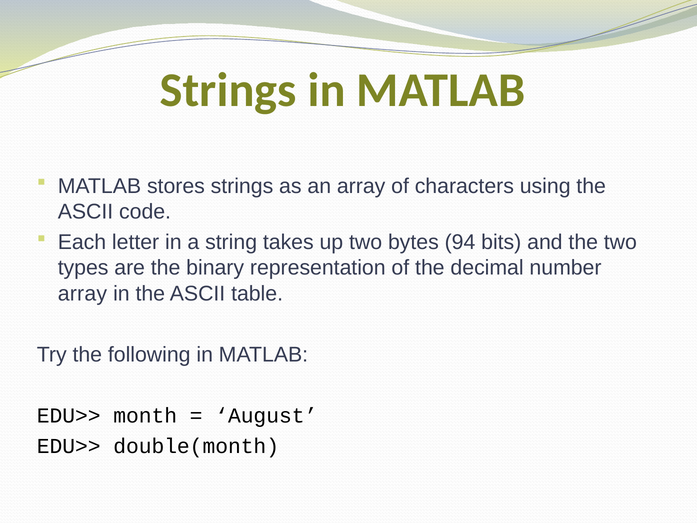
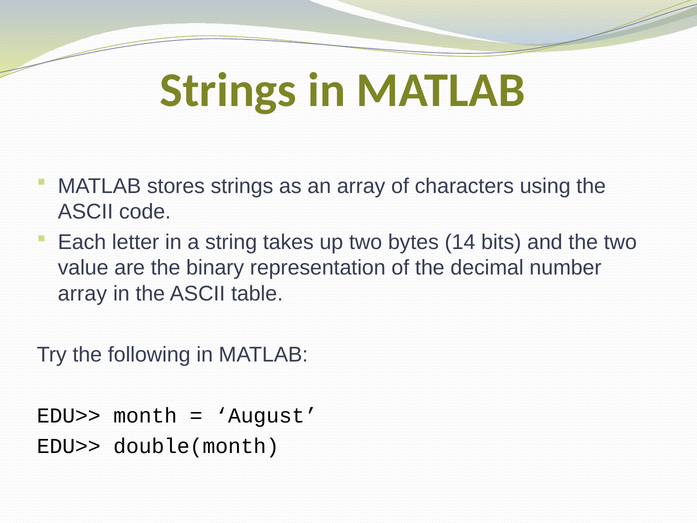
94: 94 -> 14
types: types -> value
